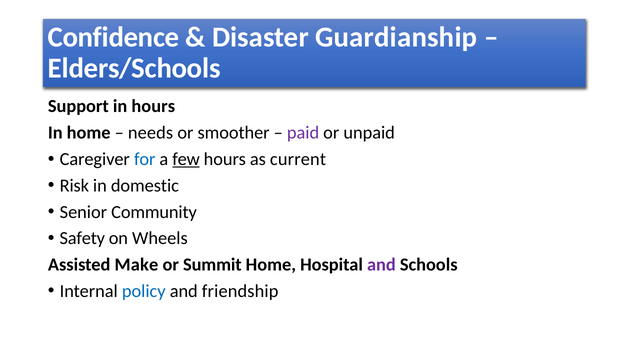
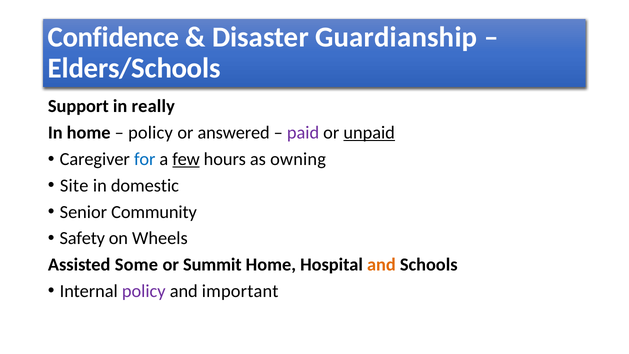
in hours: hours -> really
needs at (151, 133): needs -> policy
smoother: smoother -> answered
unpaid underline: none -> present
current: current -> owning
Risk: Risk -> Site
Make: Make -> Some
and at (381, 265) colour: purple -> orange
policy at (144, 291) colour: blue -> purple
friendship: friendship -> important
